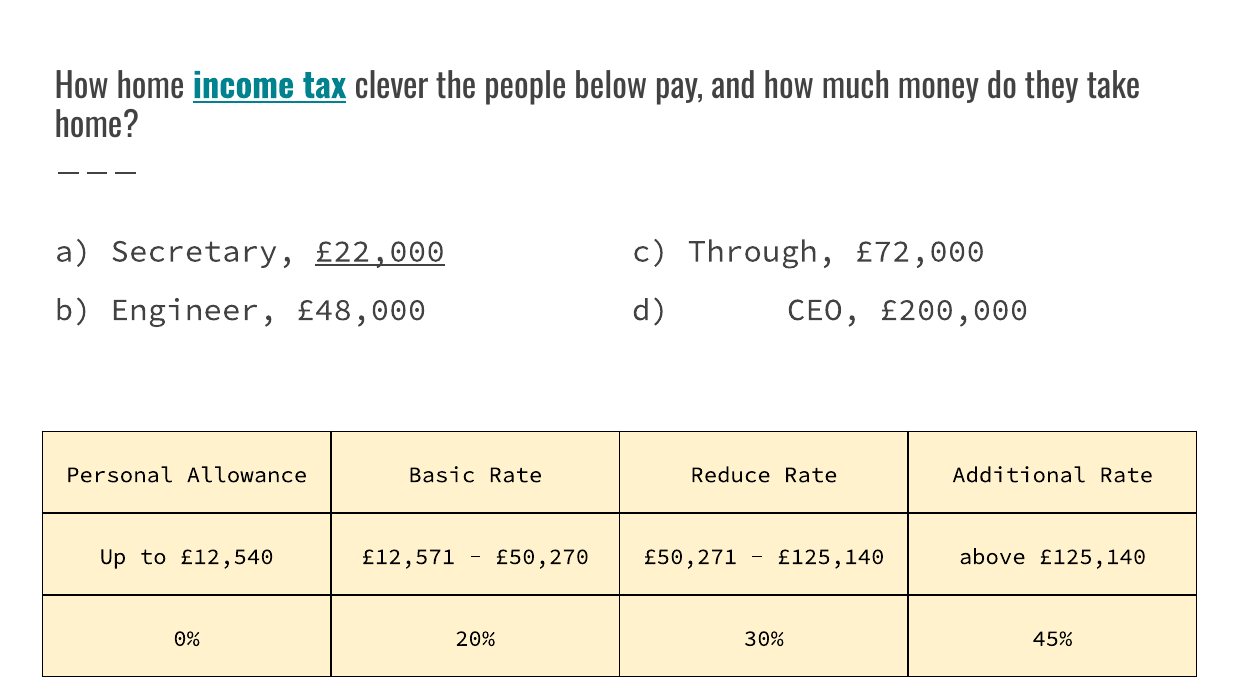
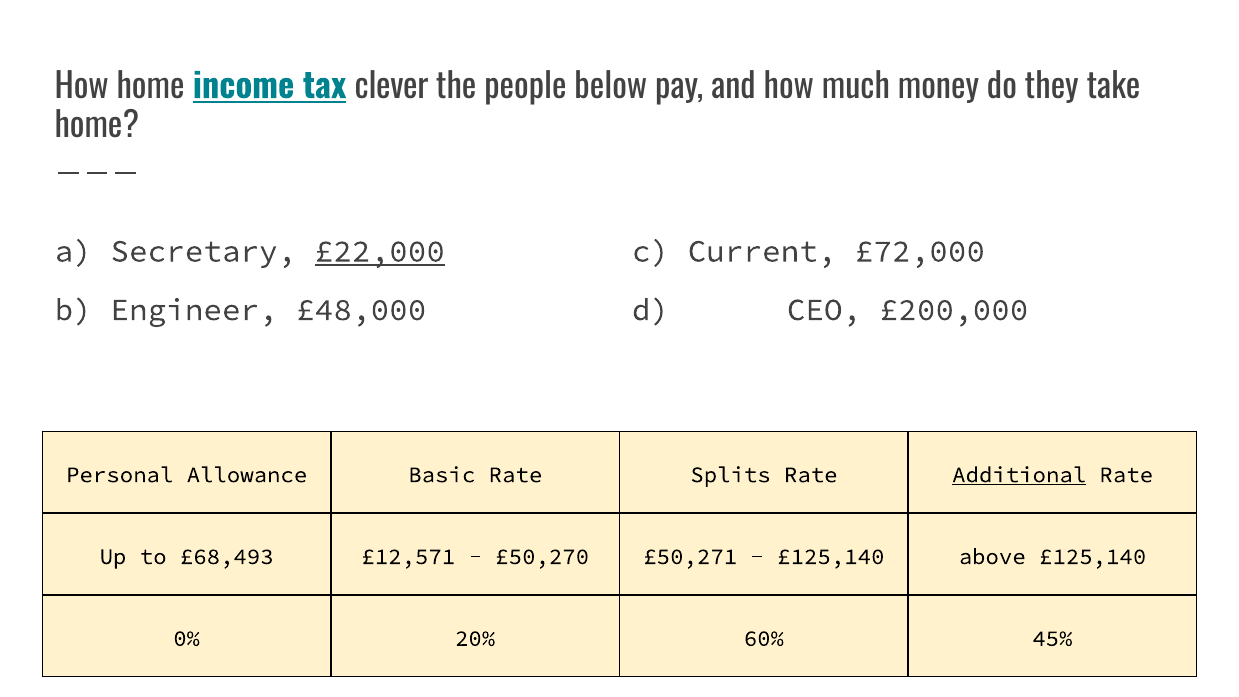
Through: Through -> Current
Reduce: Reduce -> Splits
Additional underline: none -> present
£12,540: £12,540 -> £68,493
30%: 30% -> 60%
